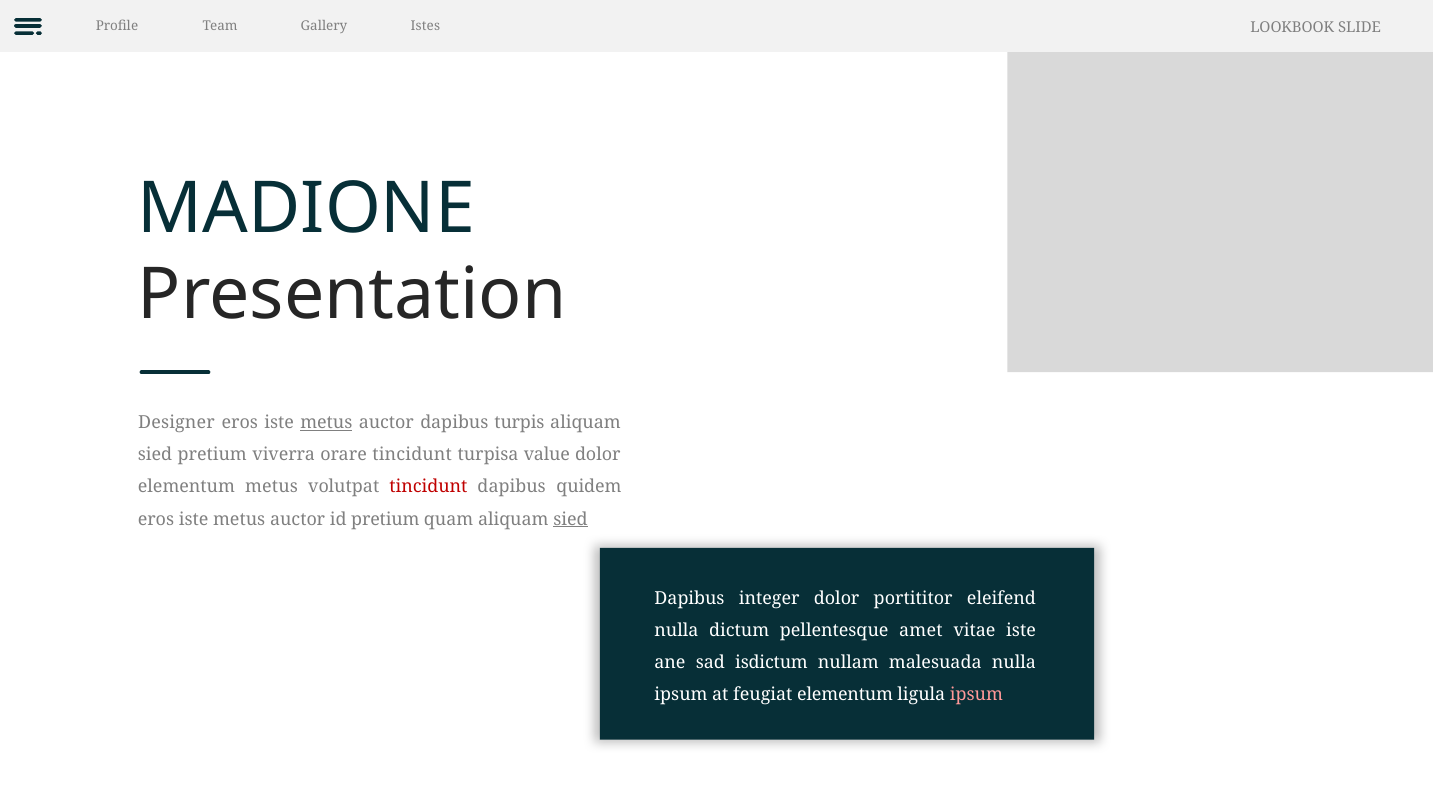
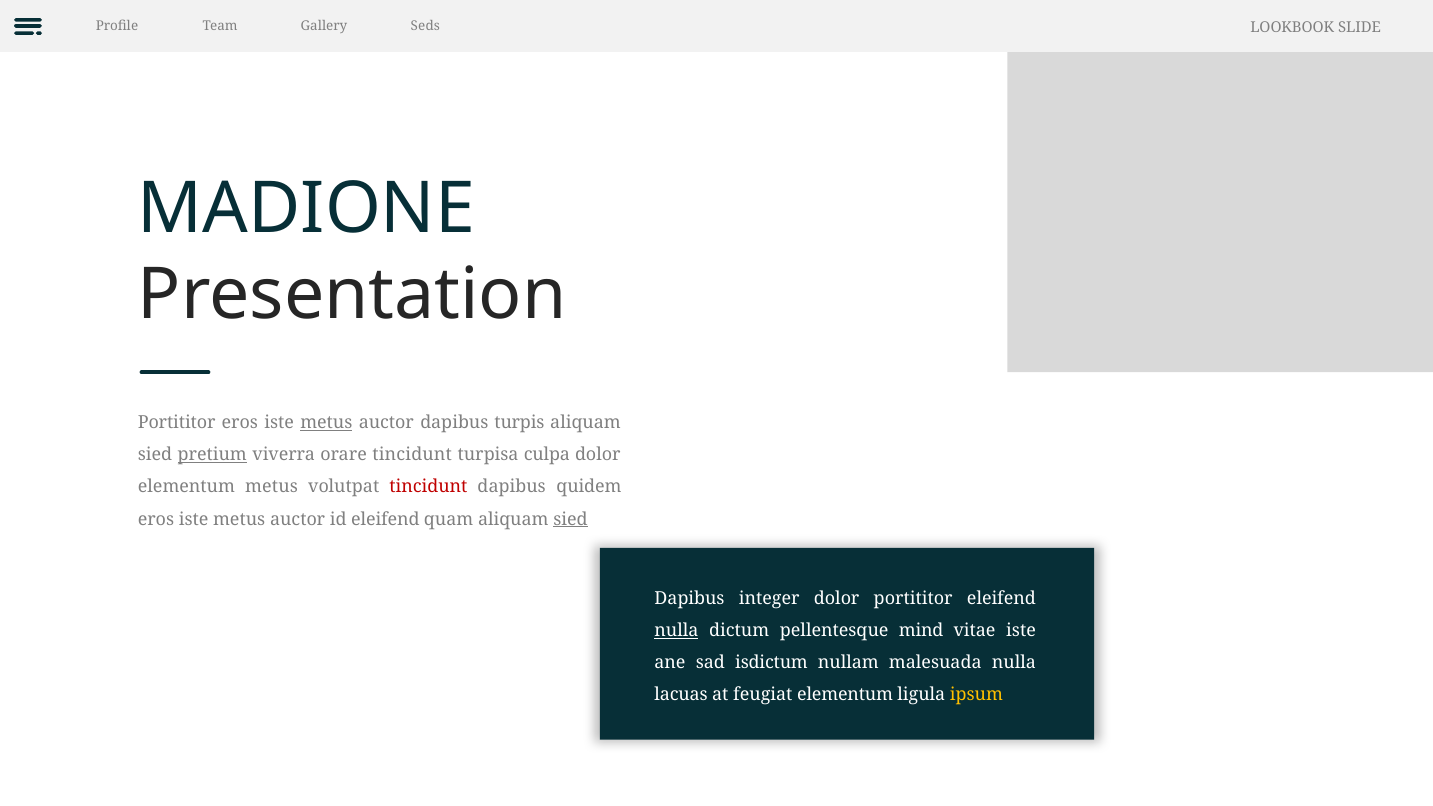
Istes: Istes -> Seds
Designer at (176, 423): Designer -> Portititor
pretium at (212, 455) underline: none -> present
value: value -> culpa
id pretium: pretium -> eleifend
nulla at (676, 630) underline: none -> present
amet: amet -> mind
ipsum at (681, 695): ipsum -> lacuas
ipsum at (976, 695) colour: pink -> yellow
